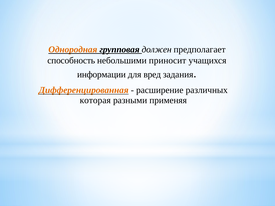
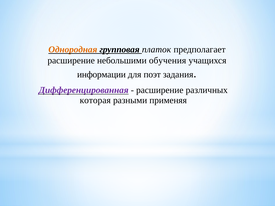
должен: должен -> платок
способность at (71, 61): способность -> расширение
приносит: приносит -> обучения
вред: вред -> поэт
Дифференцированная colour: orange -> purple
